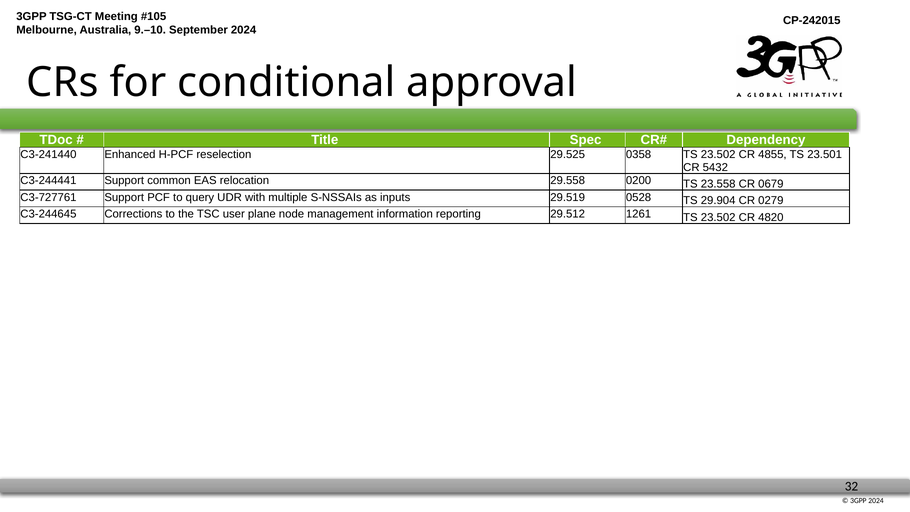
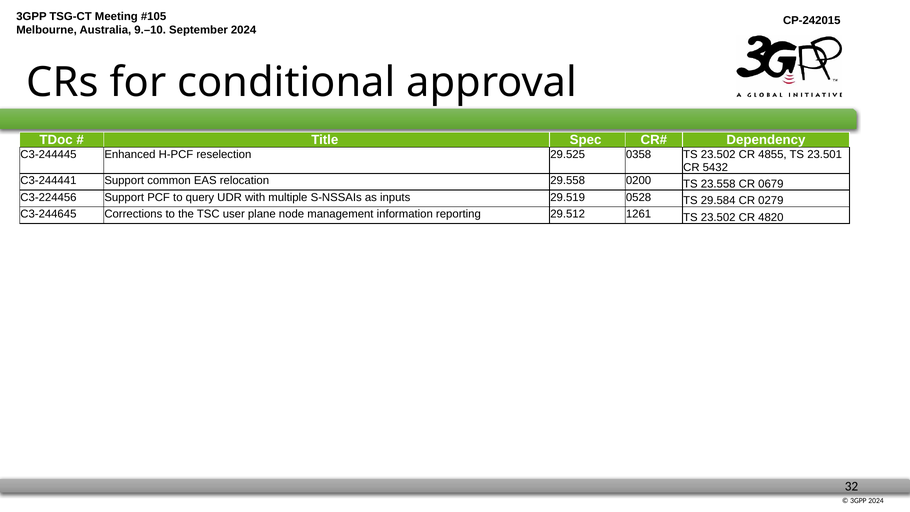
C3-241440: C3-241440 -> C3-244445
C3-727761: C3-727761 -> C3-224456
29.904: 29.904 -> 29.584
